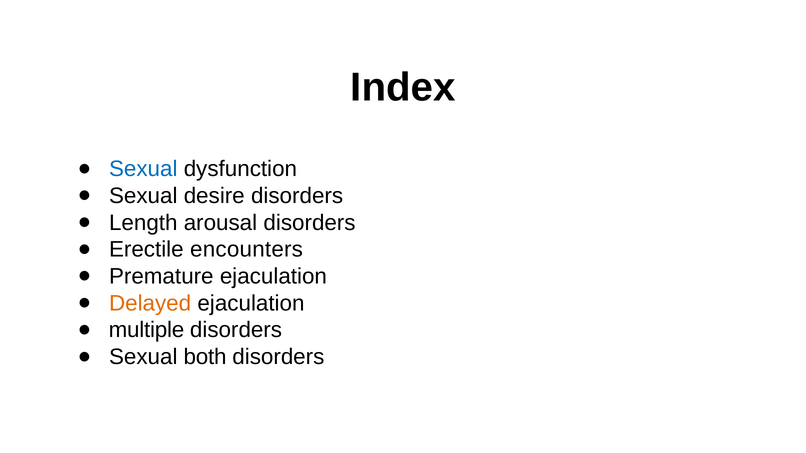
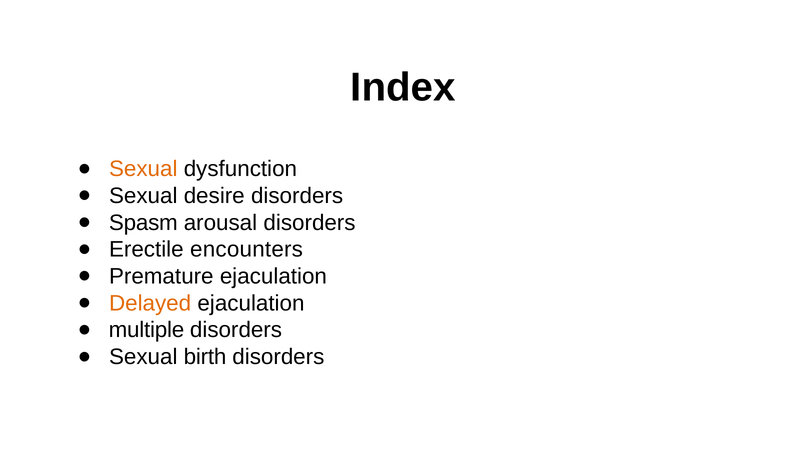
Sexual at (143, 169) colour: blue -> orange
Length: Length -> Spasm
both: both -> birth
